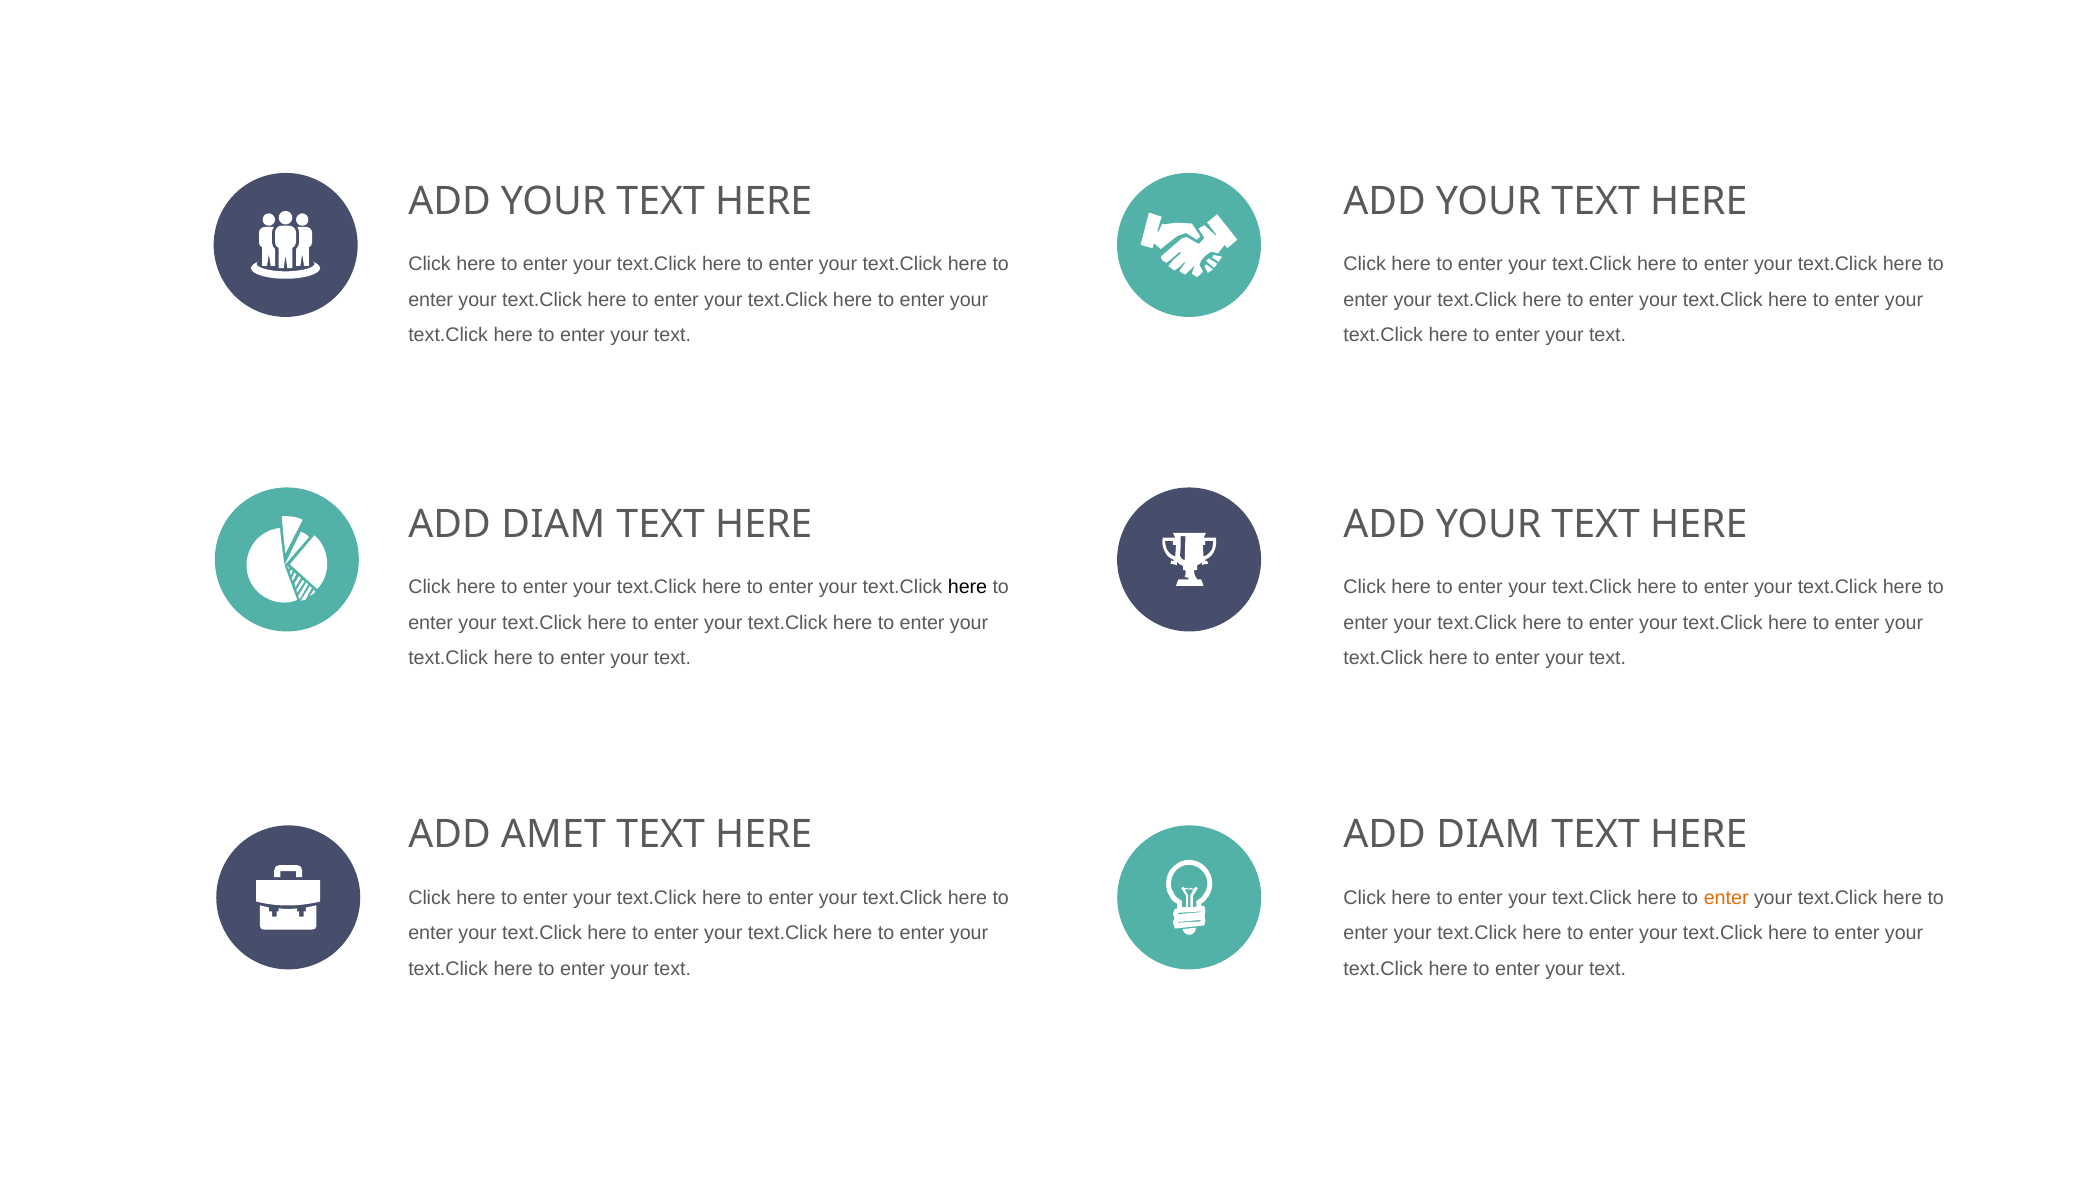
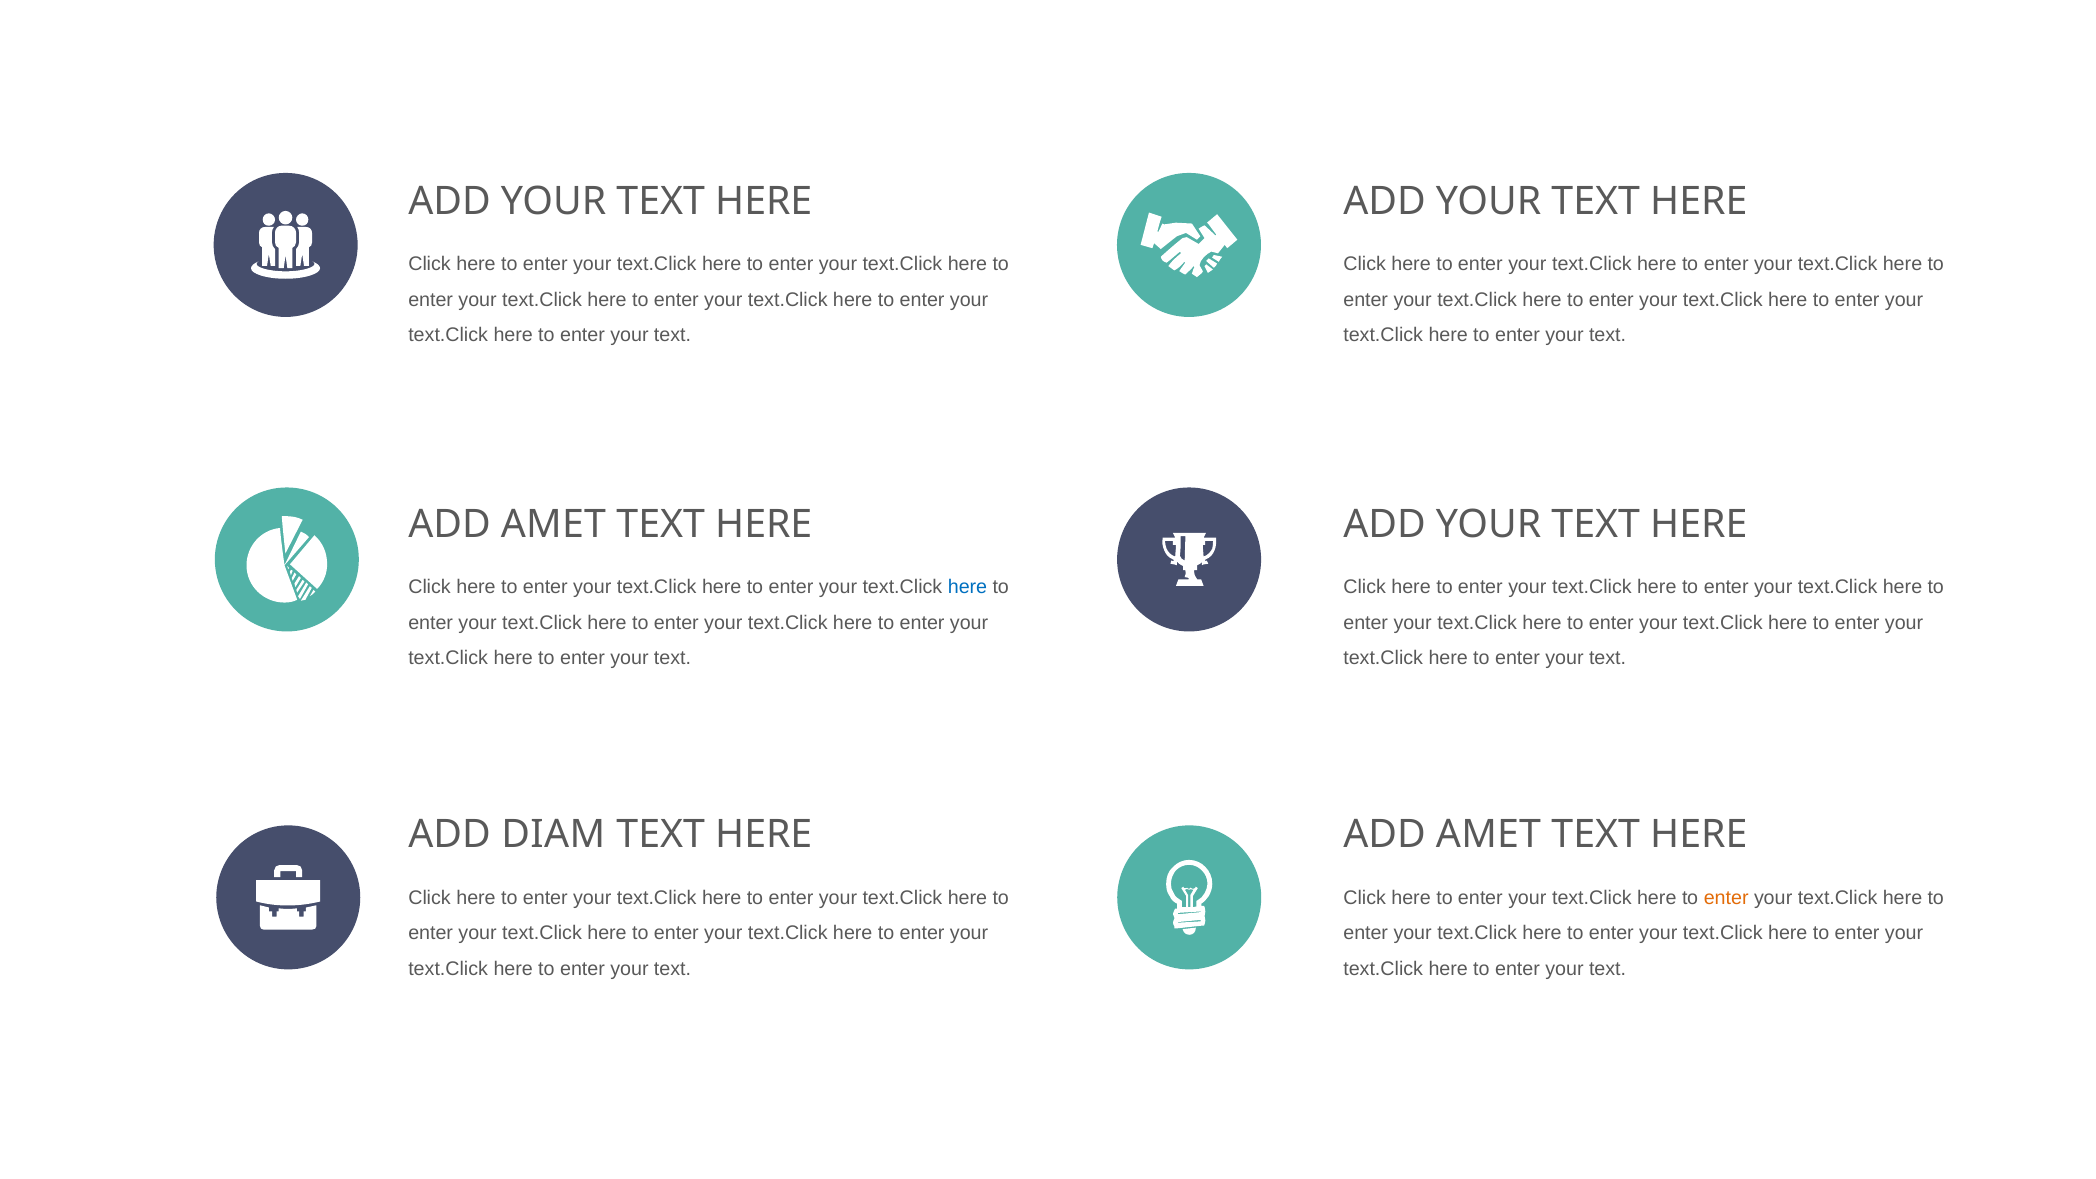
DIAM at (553, 524): DIAM -> AMET
here at (968, 587) colour: black -> blue
DIAM at (1488, 835): DIAM -> AMET
AMET: AMET -> DIAM
